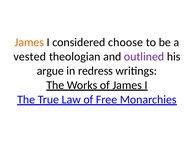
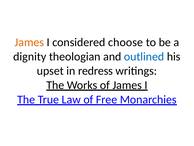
vested: vested -> dignity
outlined colour: purple -> blue
argue: argue -> upset
